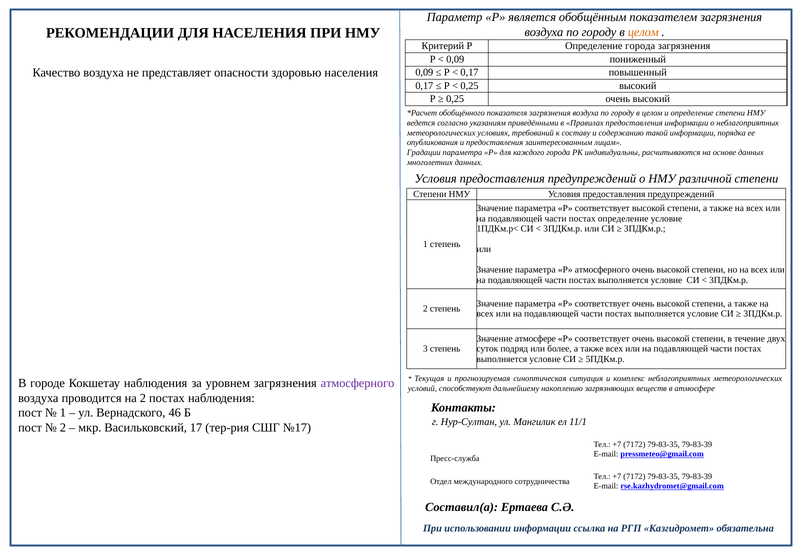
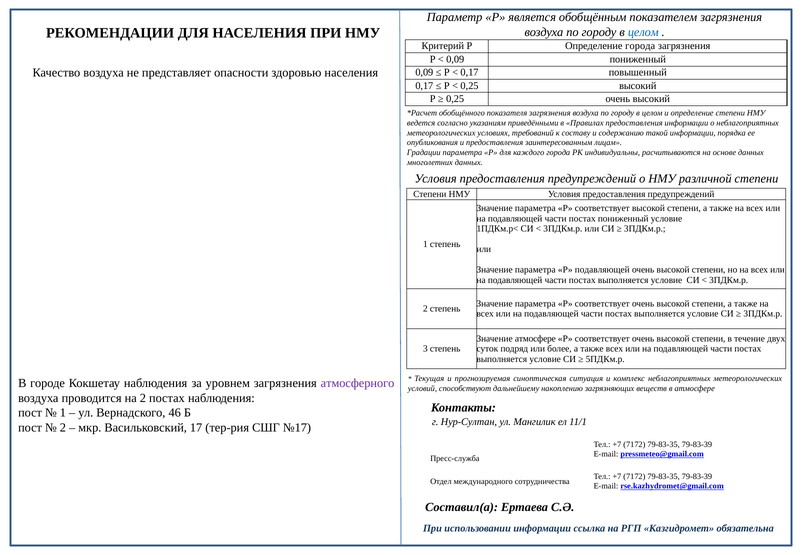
целом at (643, 32) colour: orange -> blue
постах определение: определение -> пониженный
Р атмосферного: атмосферного -> подавляющей
